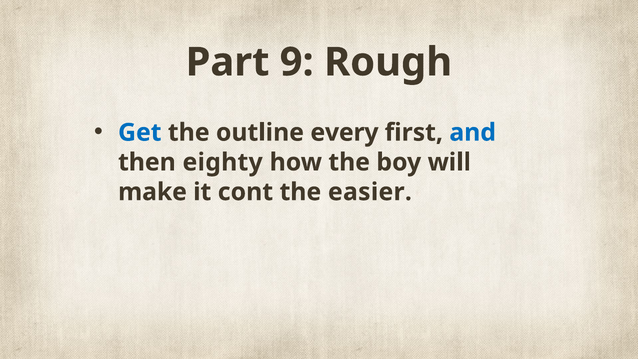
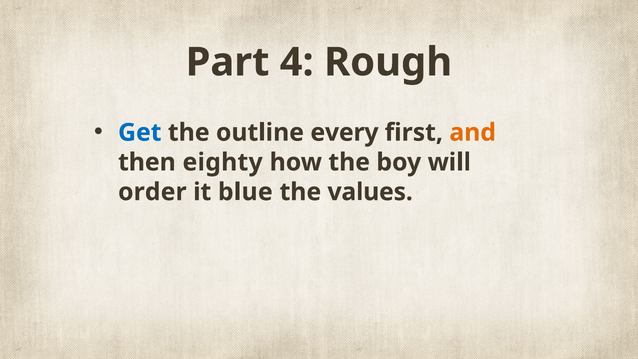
9: 9 -> 4
and colour: blue -> orange
make: make -> order
cont: cont -> blue
easier: easier -> values
